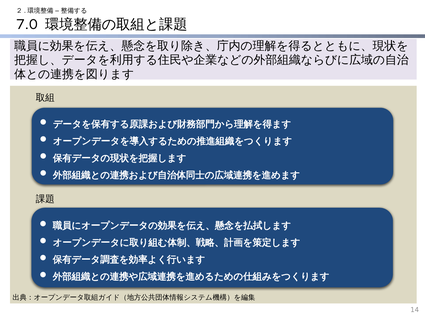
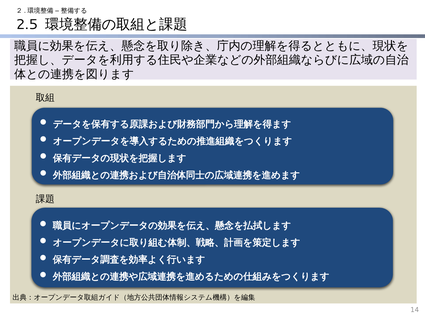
7.0: 7.0 -> 2.5
